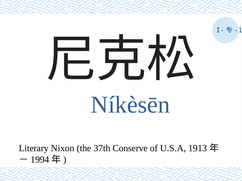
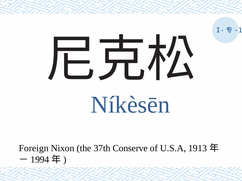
Literary: Literary -> Foreign
